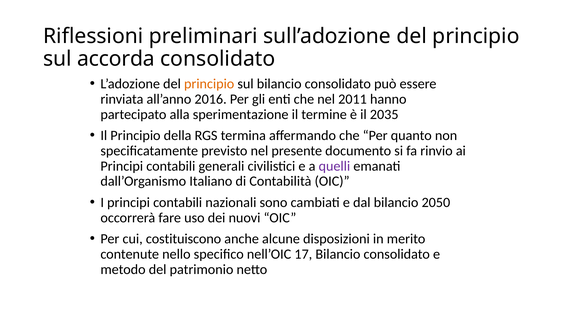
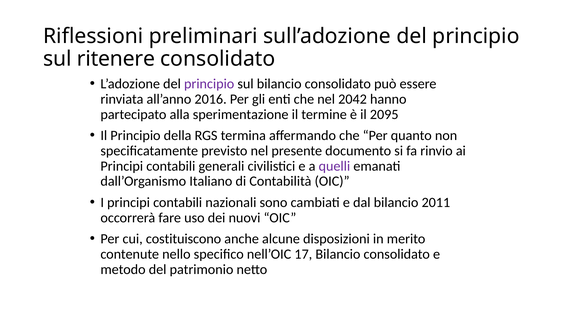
accorda: accorda -> ritenere
principio at (209, 84) colour: orange -> purple
2011: 2011 -> 2042
2035: 2035 -> 2095
2050: 2050 -> 2011
